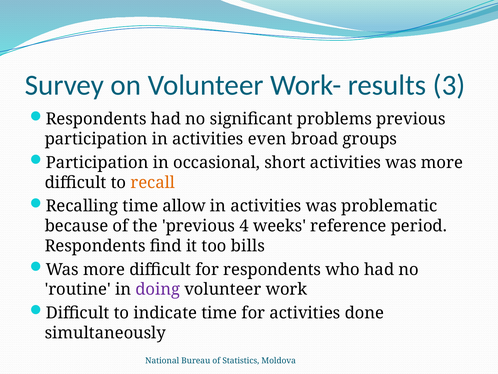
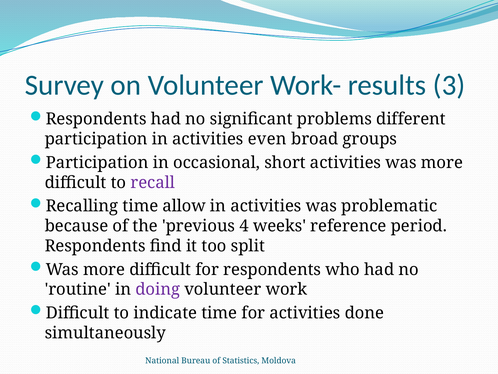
problems previous: previous -> different
recall colour: orange -> purple
bills: bills -> split
